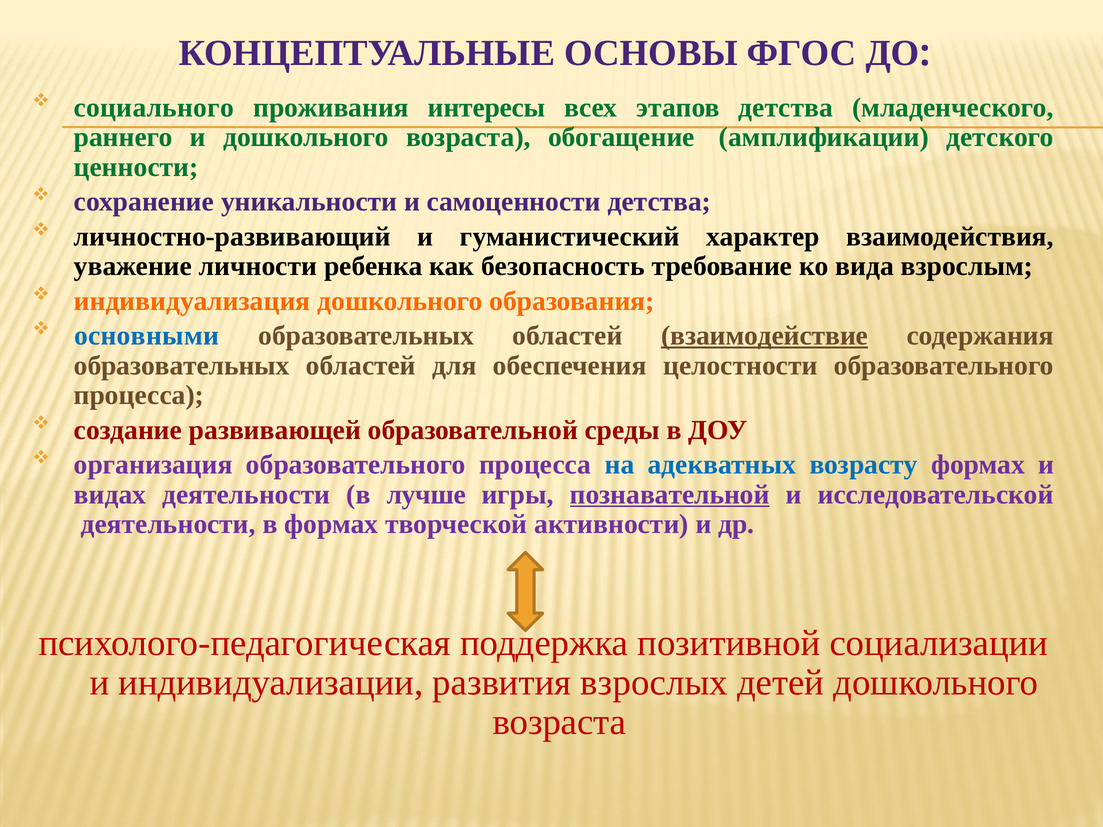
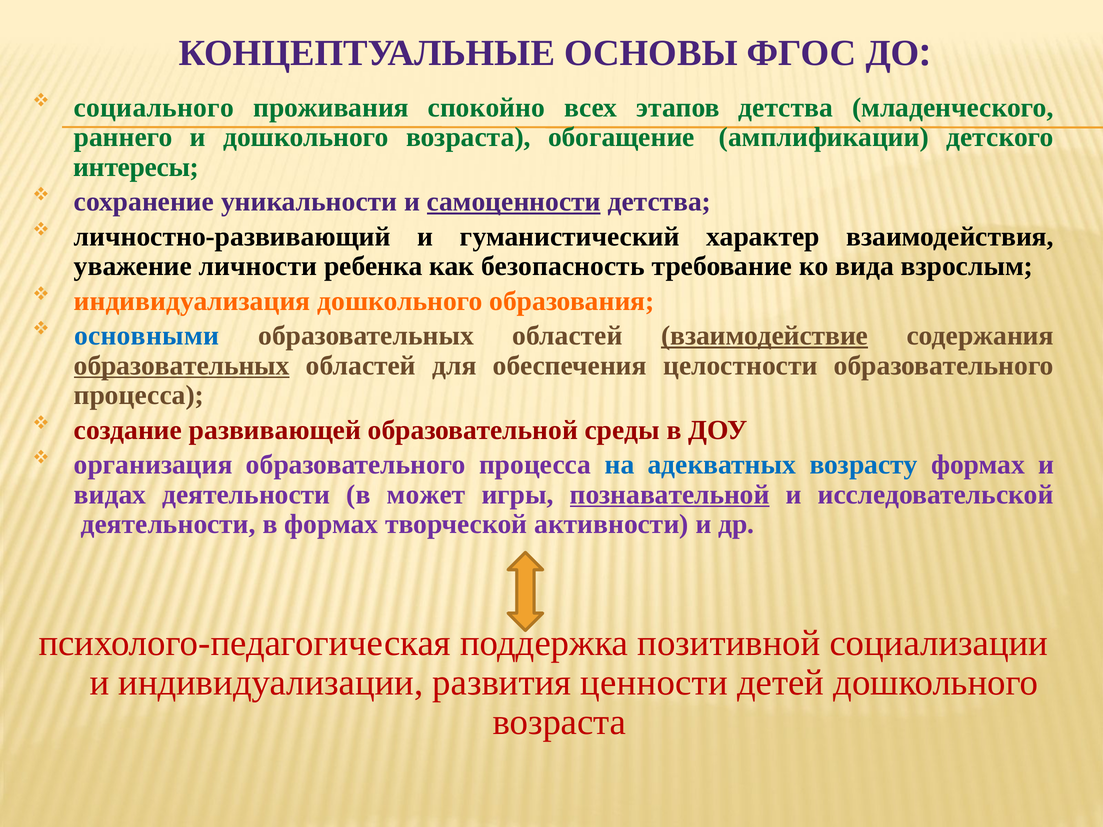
интересы: интересы -> спокойно
ценности: ценности -> интересы
самоценности underline: none -> present
образовательных at (182, 366) underline: none -> present
лучше: лучше -> может
взрослых: взрослых -> ценности
